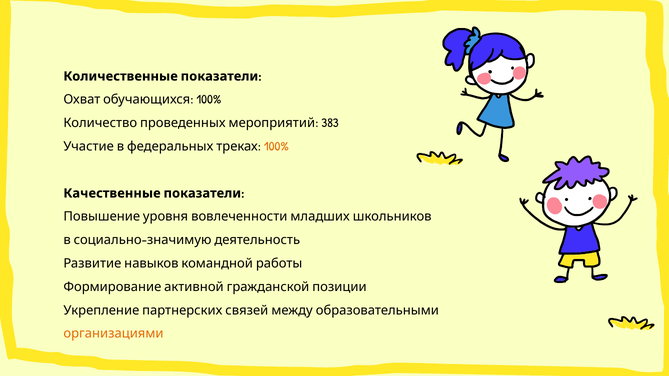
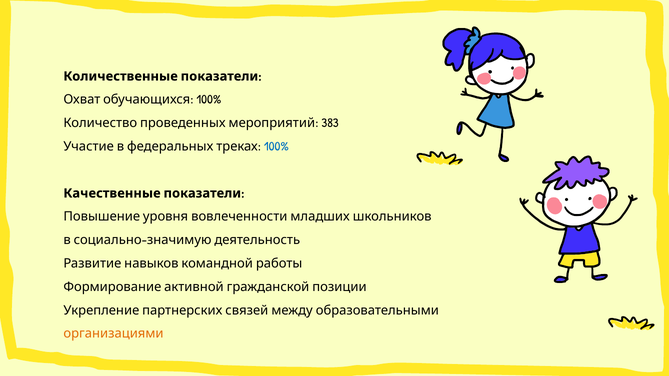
100% at (276, 147) colour: orange -> blue
